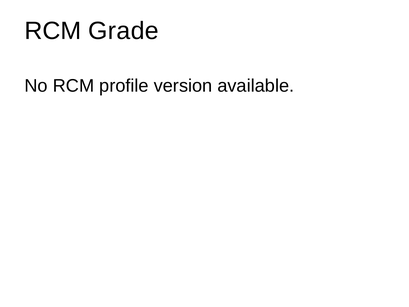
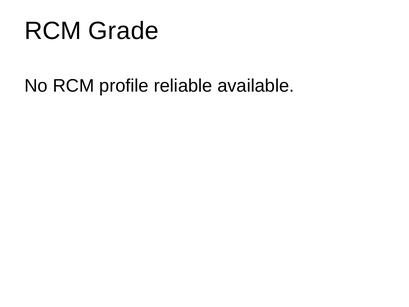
version: version -> reliable
